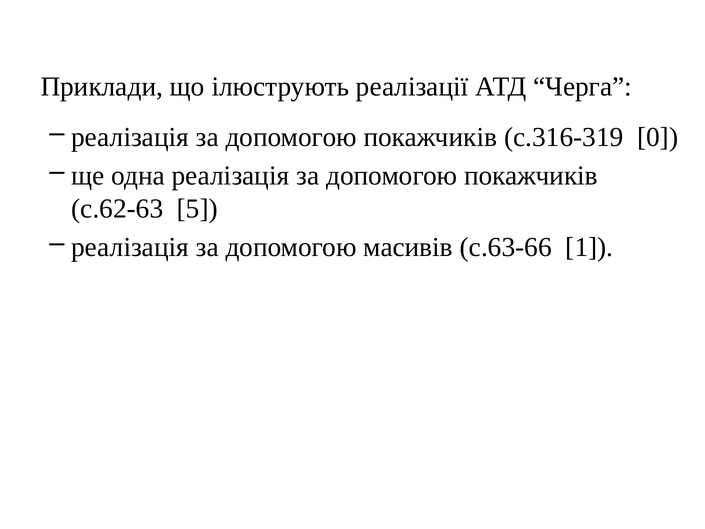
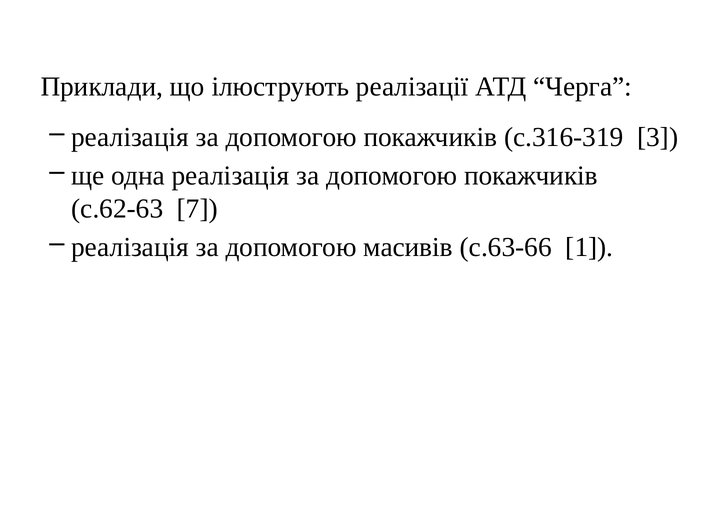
0: 0 -> 3
5: 5 -> 7
